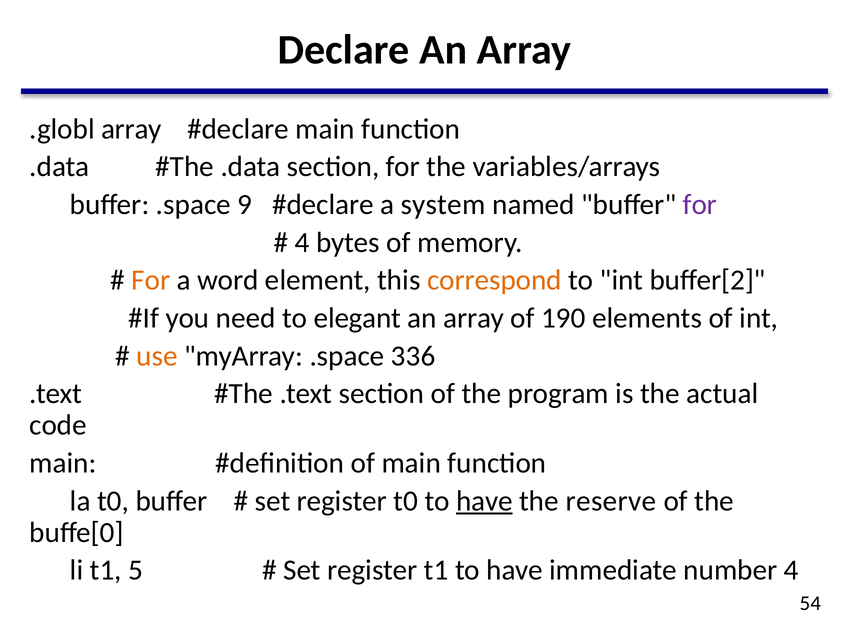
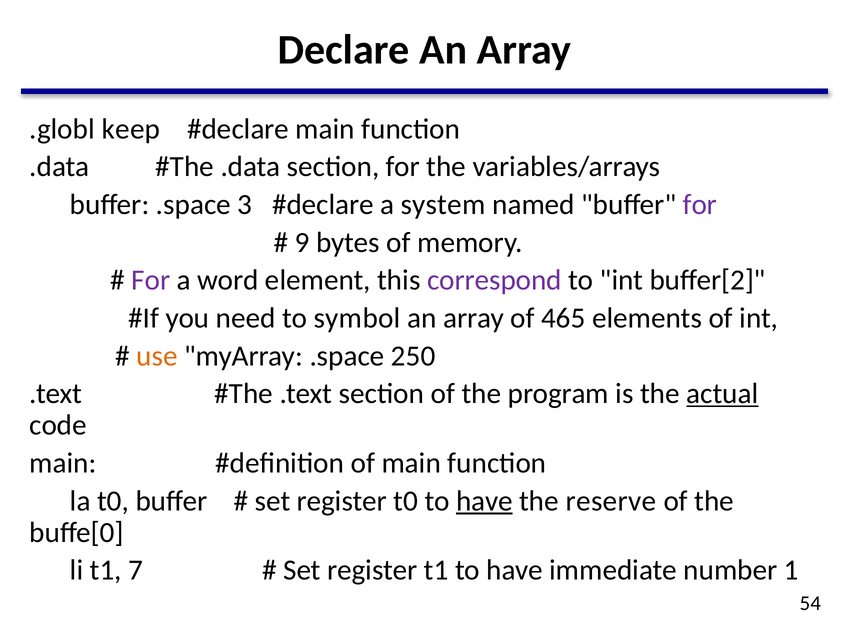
.globl array: array -> keep
9: 9 -> 3
4 at (302, 243): 4 -> 9
For at (151, 280) colour: orange -> purple
correspond colour: orange -> purple
elegant: elegant -> symbol
190: 190 -> 465
336: 336 -> 250
actual underline: none -> present
5: 5 -> 7
number 4: 4 -> 1
